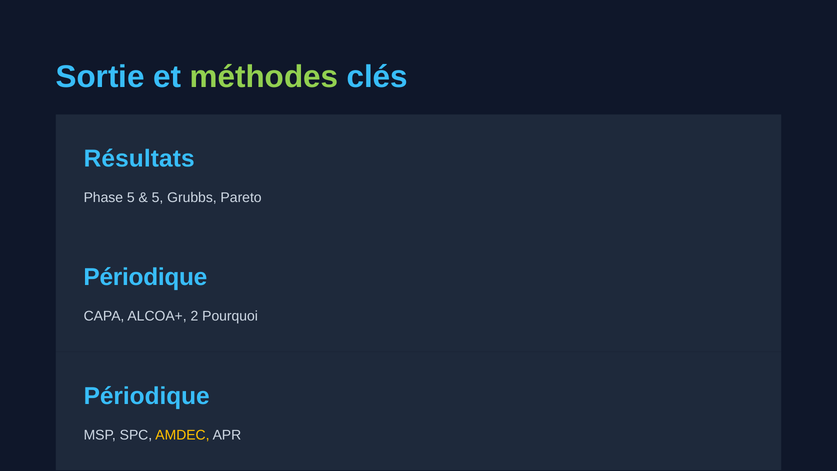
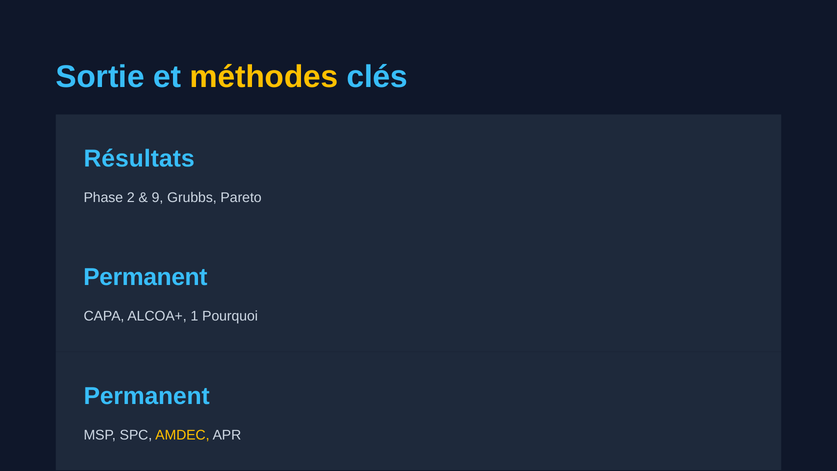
méthodes colour: light green -> yellow
Phase 5: 5 -> 2
5 at (158, 198): 5 -> 9
Périodique at (145, 277): Périodique -> Permanent
2: 2 -> 1
Périodique at (147, 396): Périodique -> Permanent
